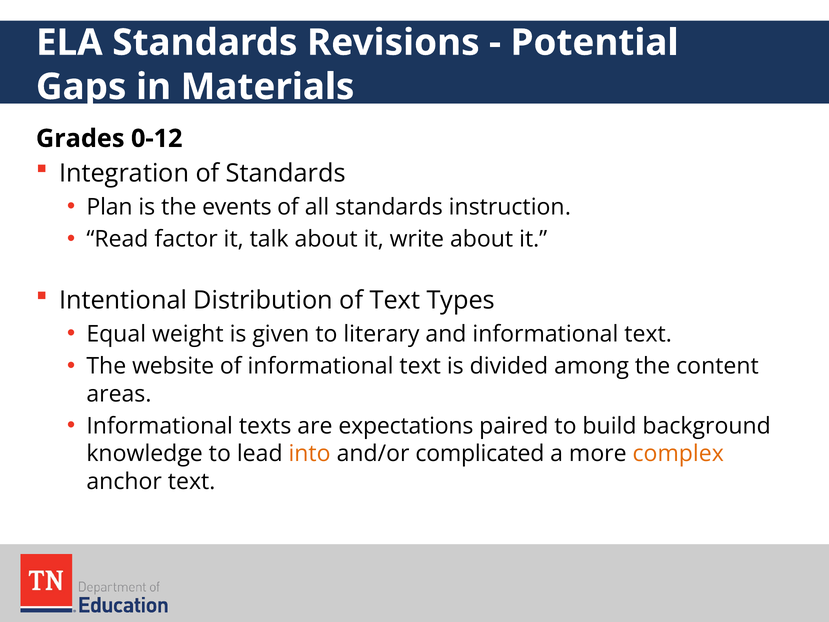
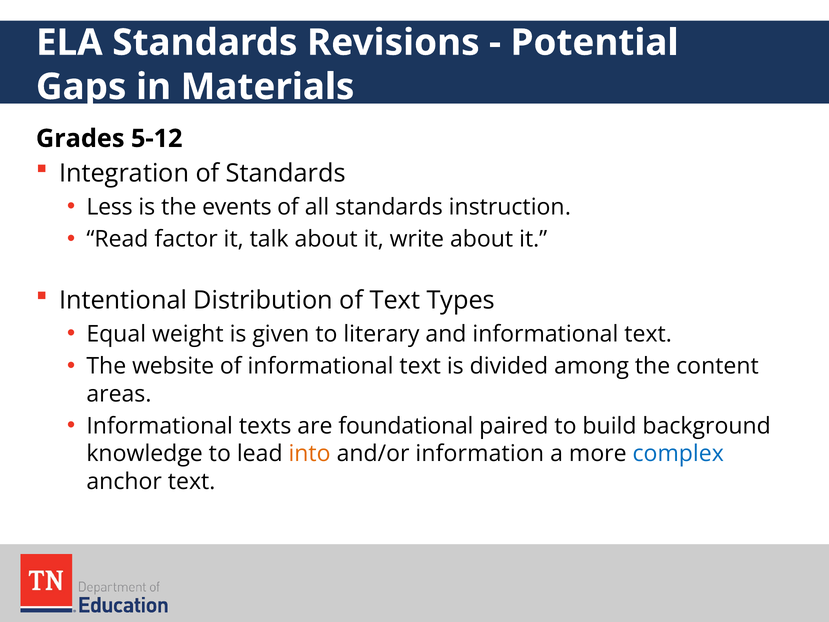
0-12: 0-12 -> 5-12
Plan: Plan -> Less
expectations: expectations -> foundational
complicated: complicated -> information
complex colour: orange -> blue
